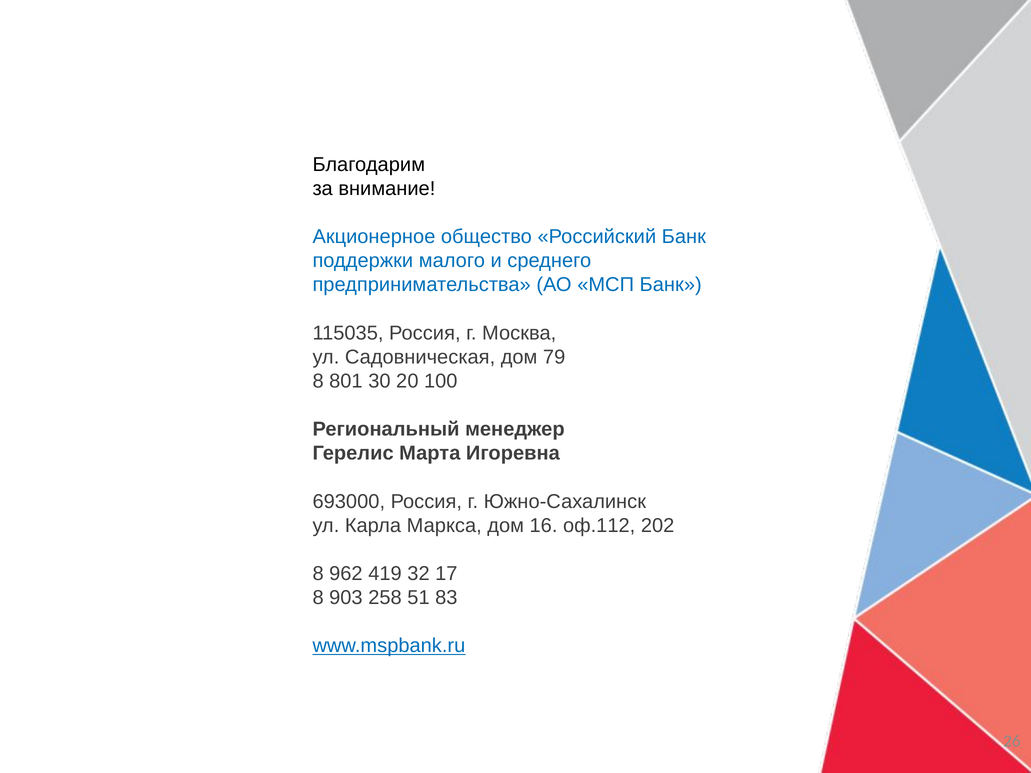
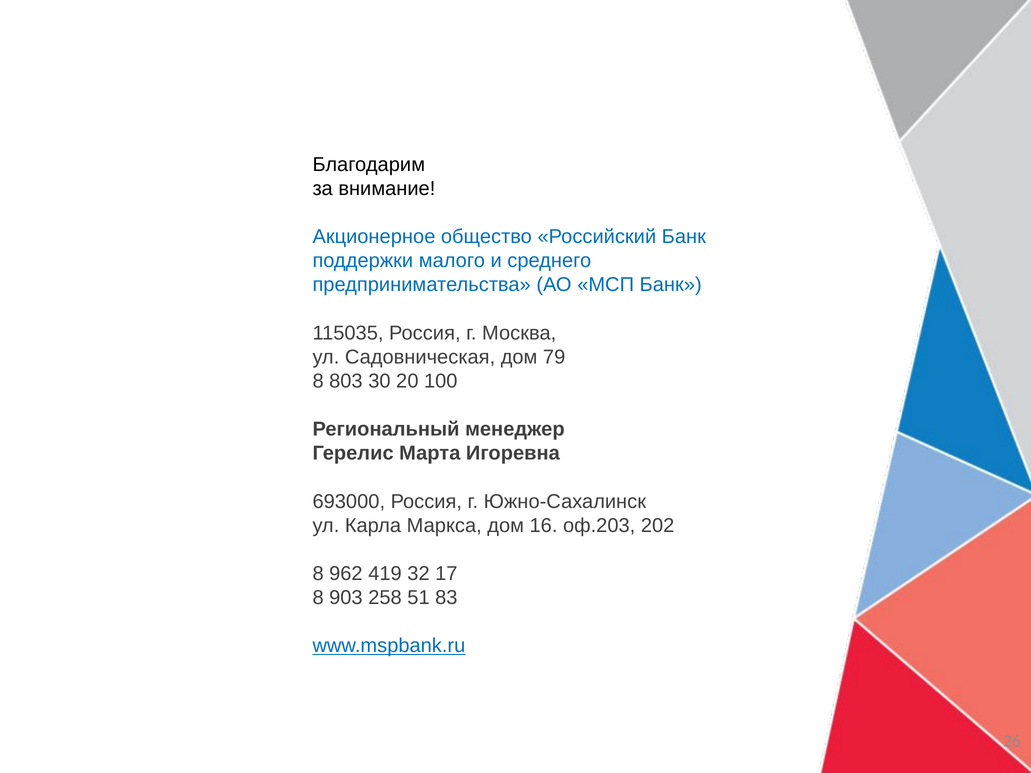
801: 801 -> 803
оф.112: оф.112 -> оф.203
